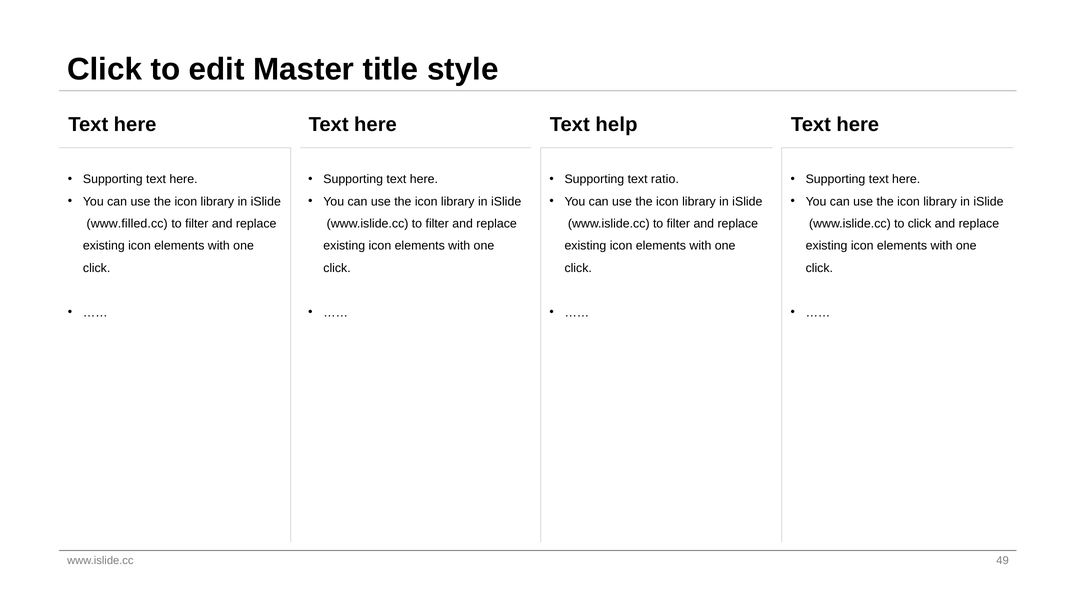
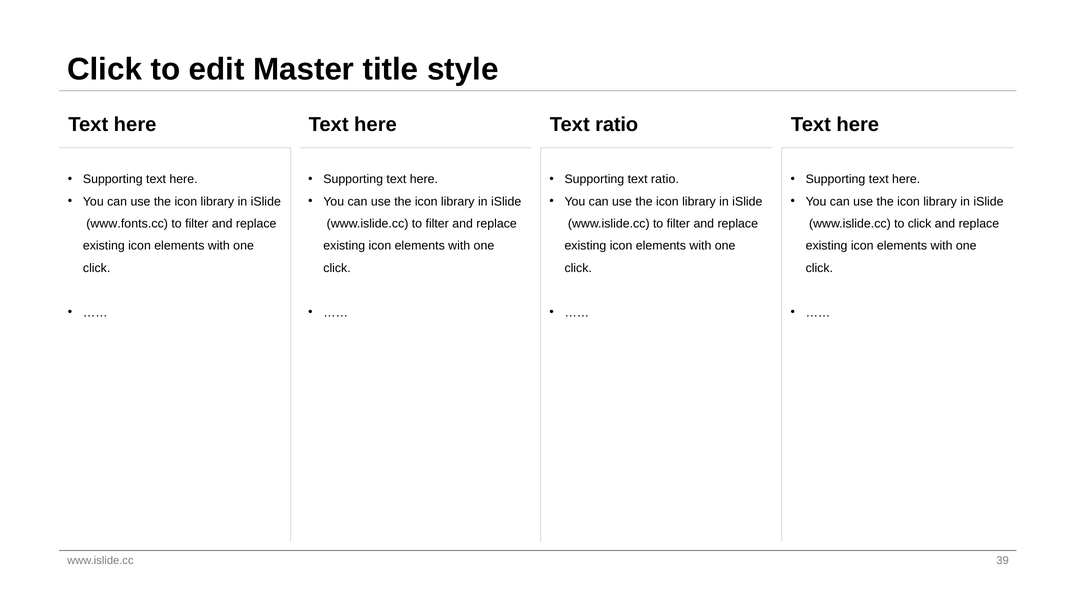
help at (616, 125): help -> ratio
www.filled.cc: www.filled.cc -> www.fonts.cc
49: 49 -> 39
